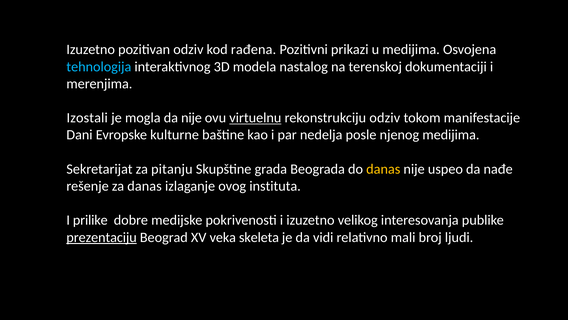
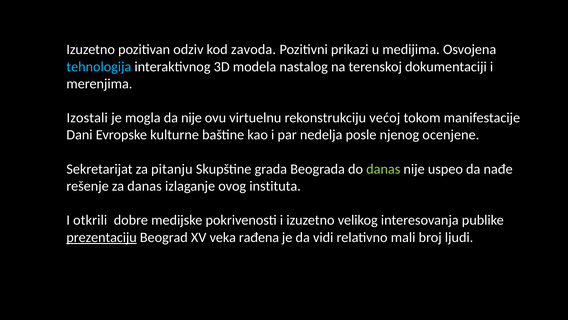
rađena: rađena -> zavoda
virtuelnu underline: present -> none
rekonstrukciju odziv: odziv -> većoj
njenog medijima: medijima -> ocenjene
danas at (383, 169) colour: yellow -> light green
prilike: prilike -> otkrili
skeleta: skeleta -> rađena
